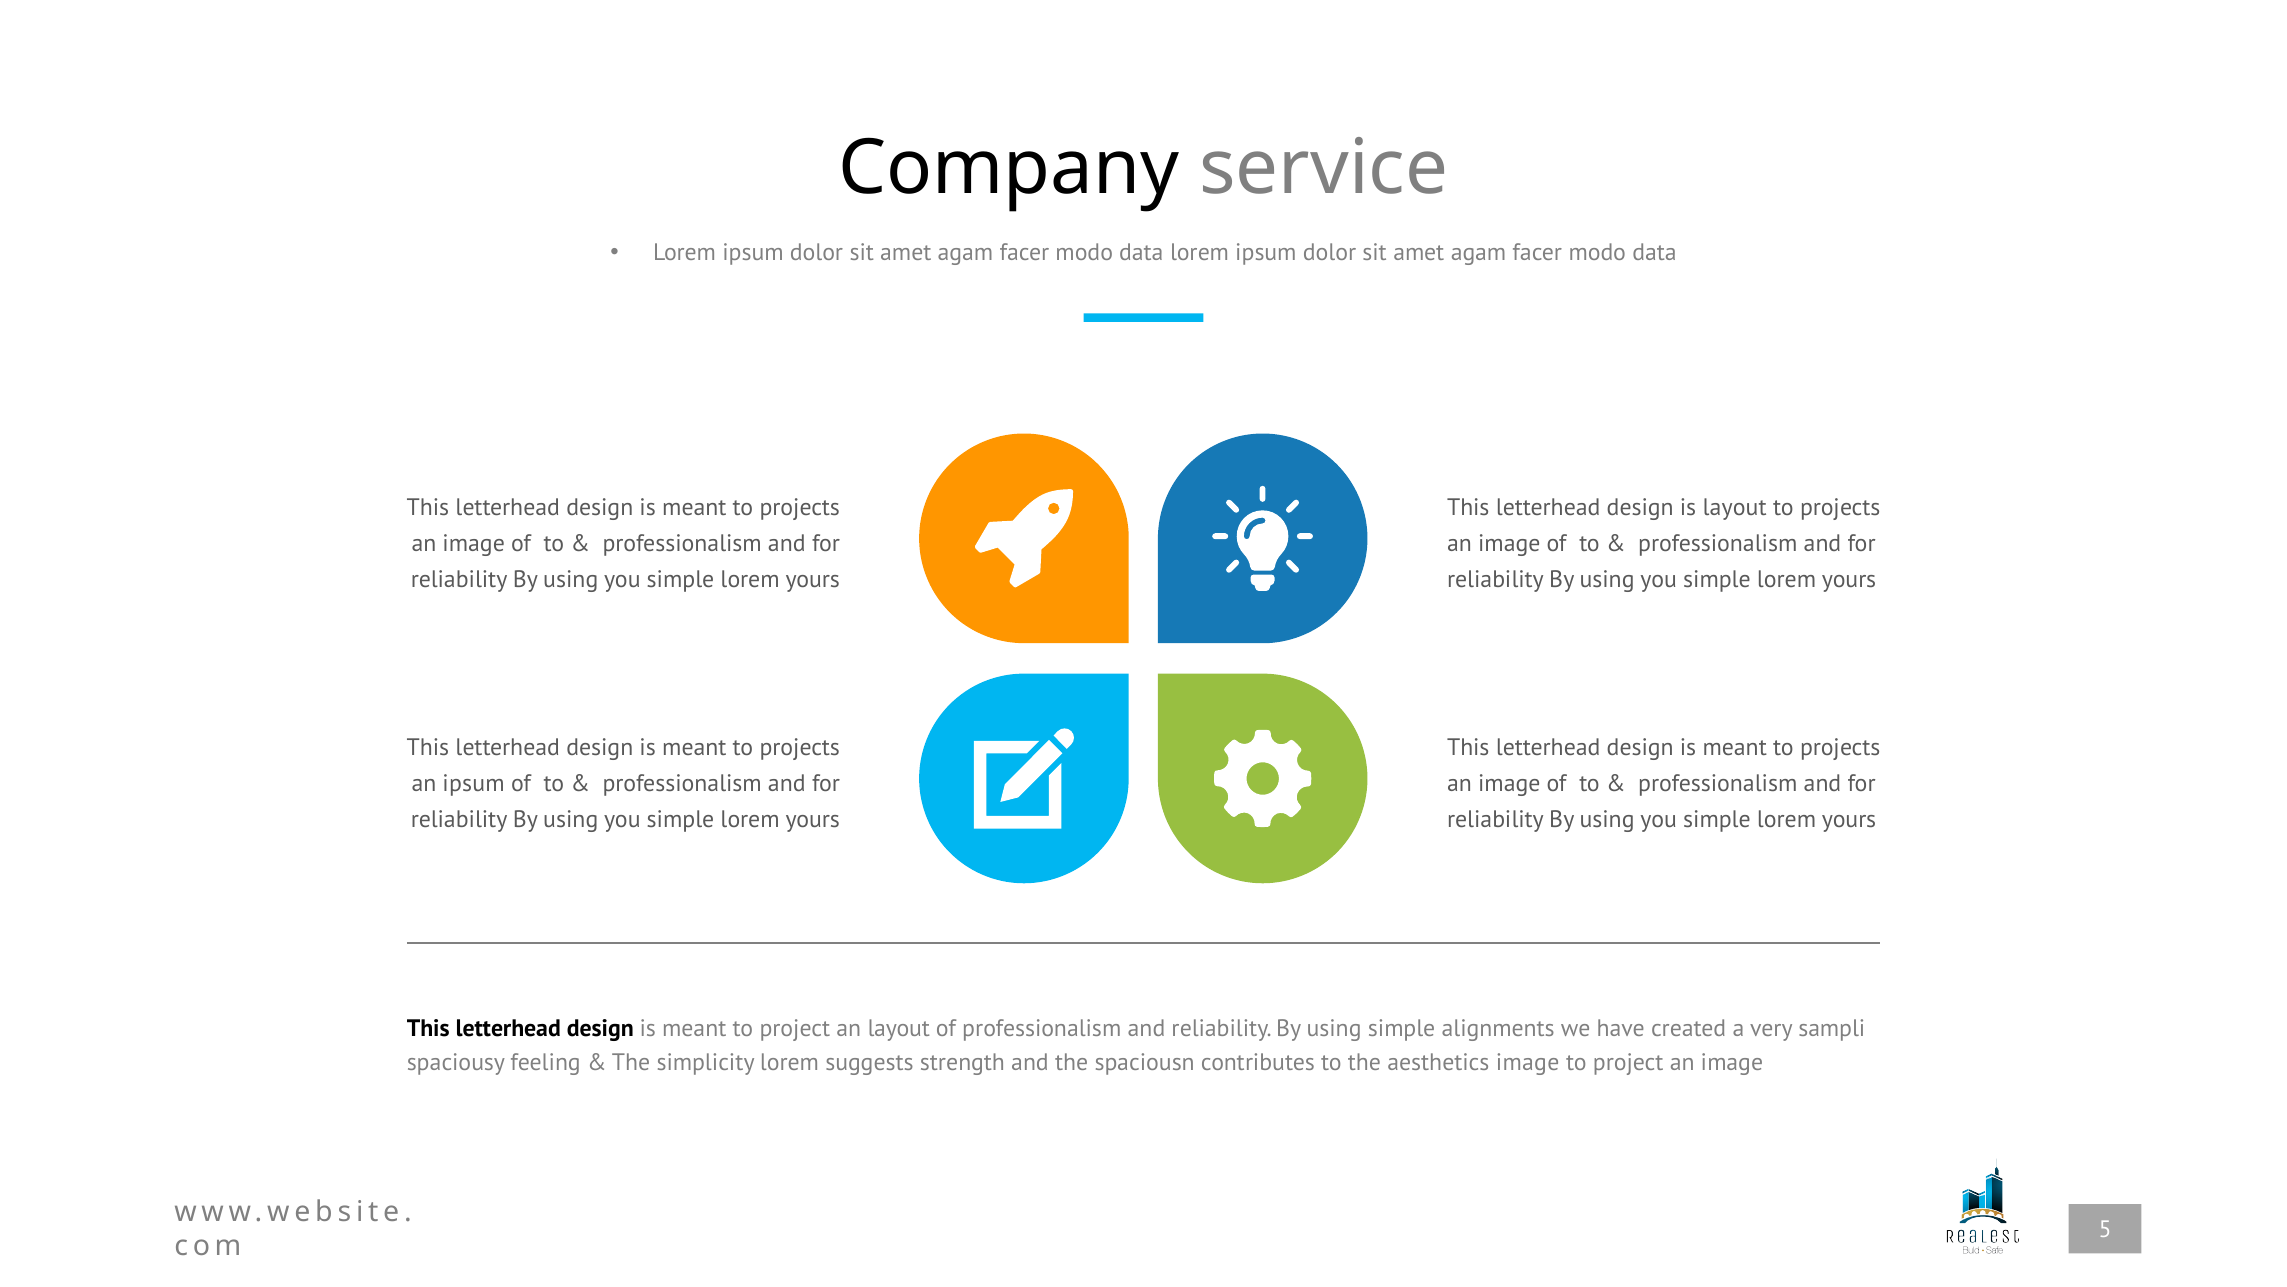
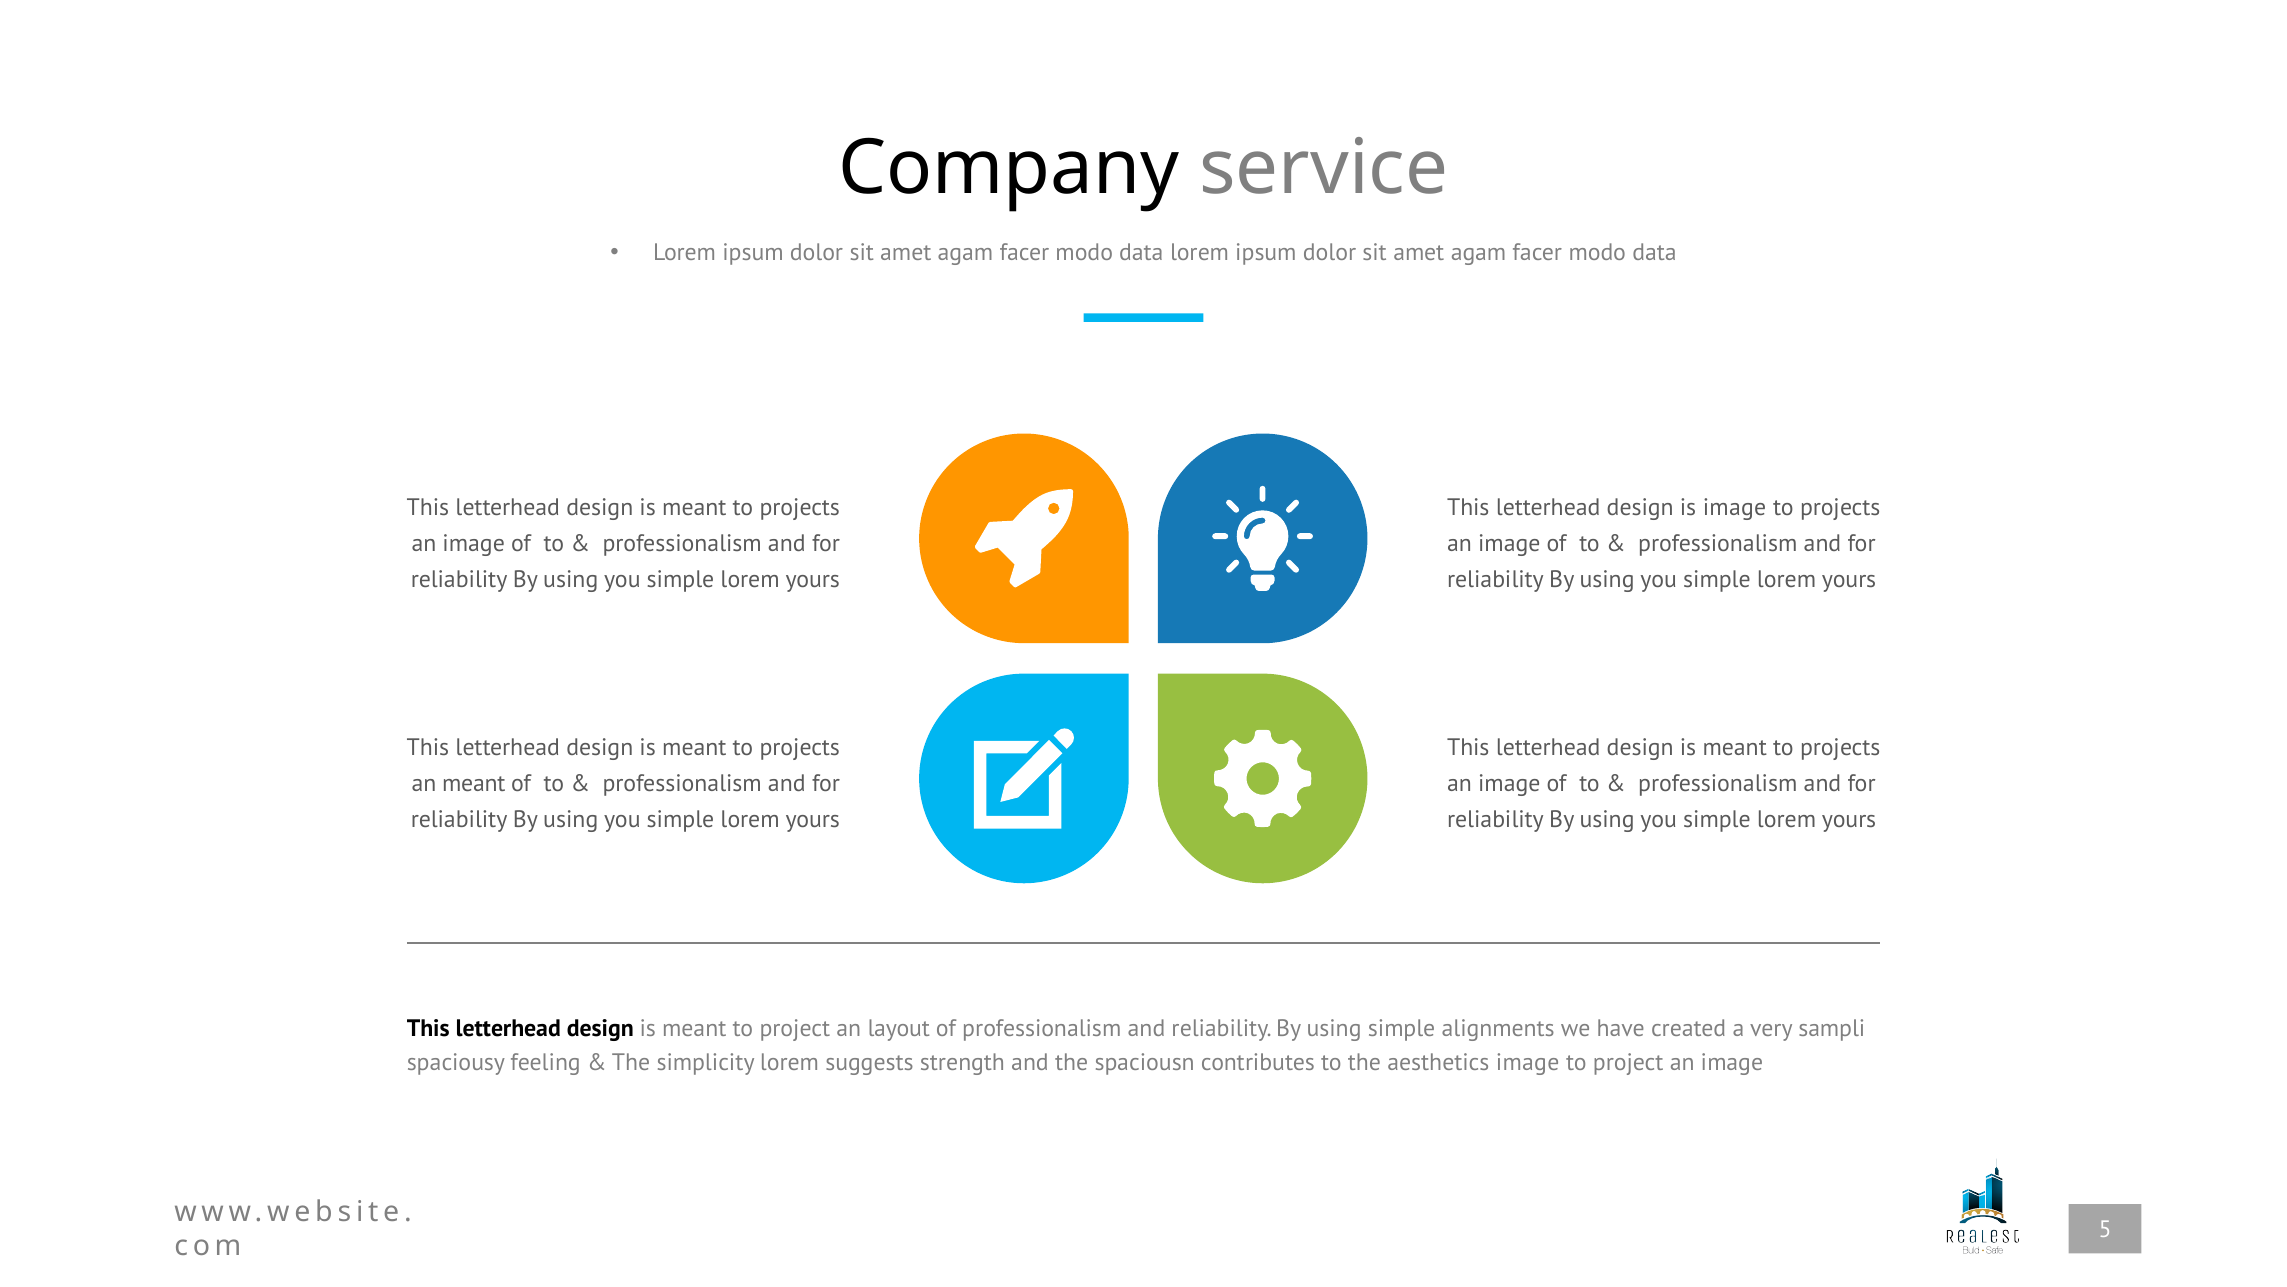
is layout: layout -> image
an ipsum: ipsum -> meant
